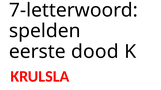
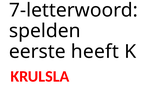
dood: dood -> heeft
